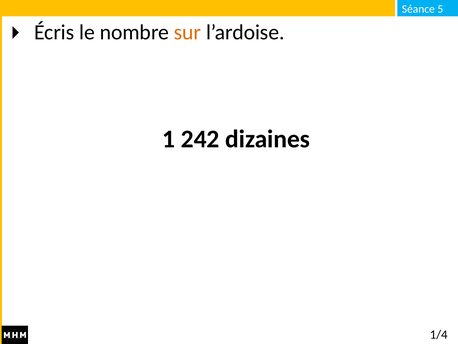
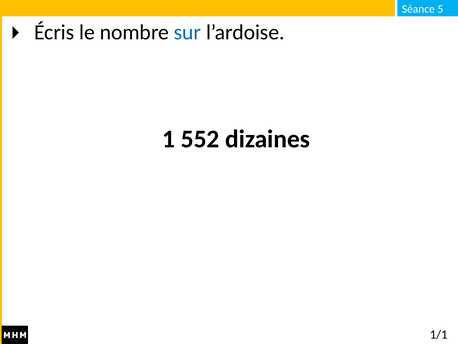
sur colour: orange -> blue
242: 242 -> 552
1/4: 1/4 -> 1/1
